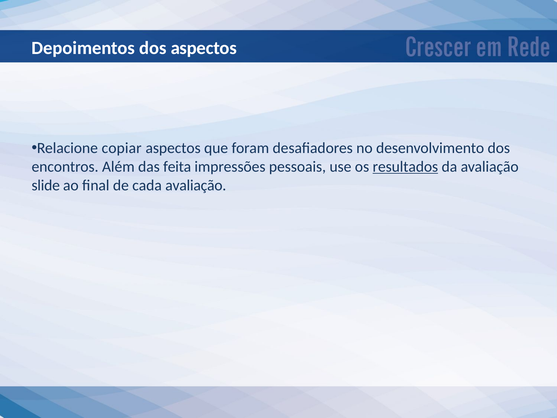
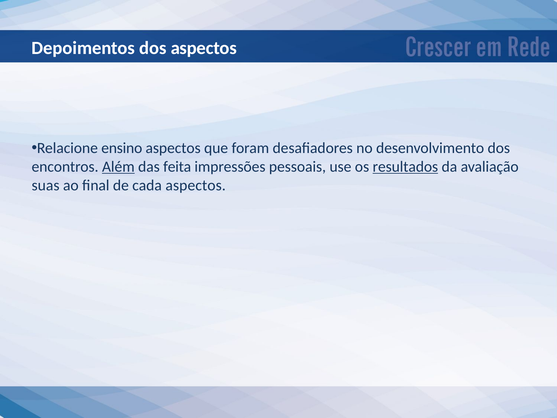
copiar: copiar -> ensino
Além underline: none -> present
slide: slide -> suas
cada avaliação: avaliação -> aspectos
